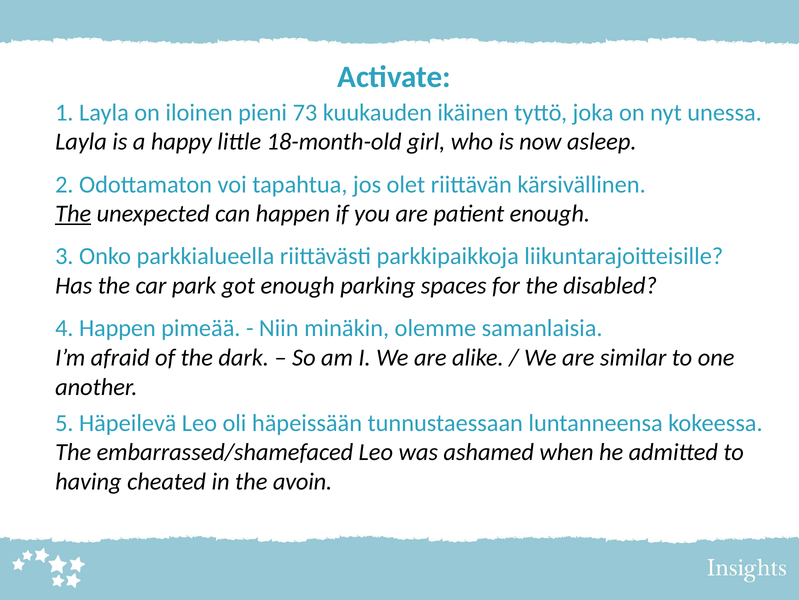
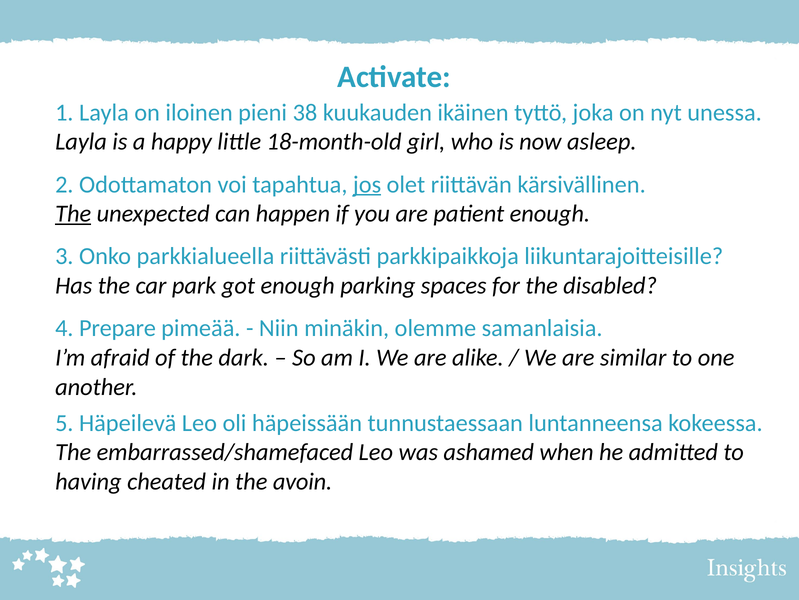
73: 73 -> 38
jos underline: none -> present
4 Happen: Happen -> Prepare
